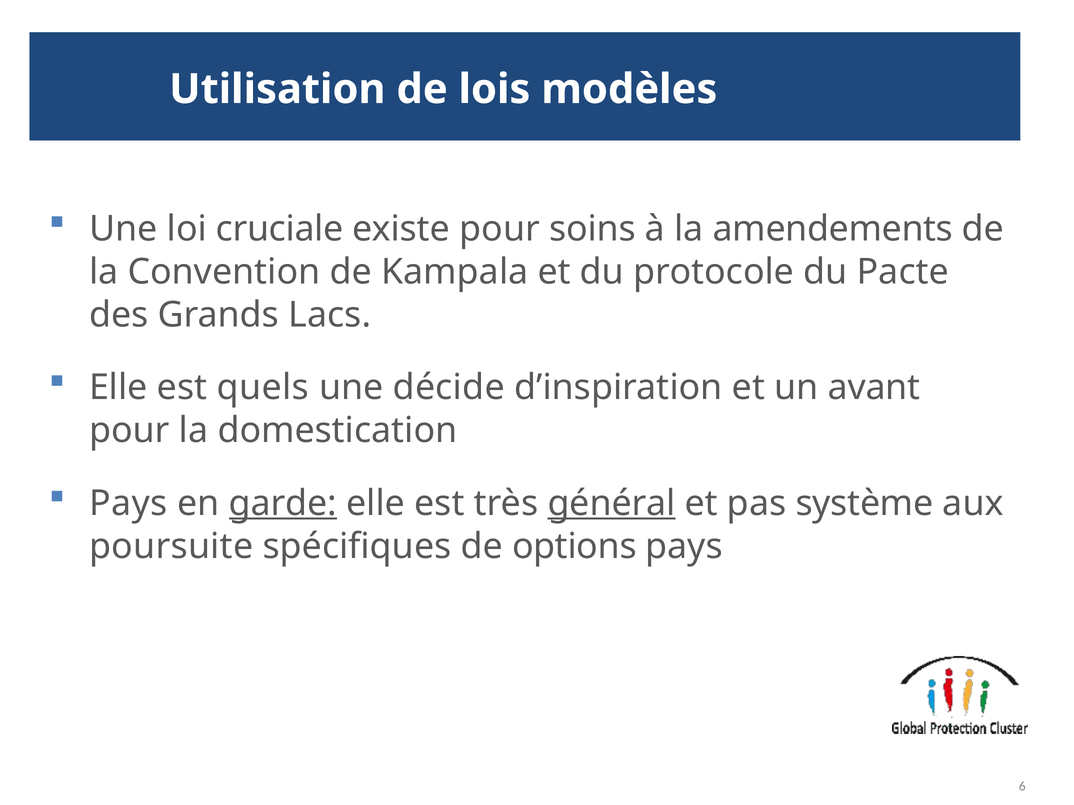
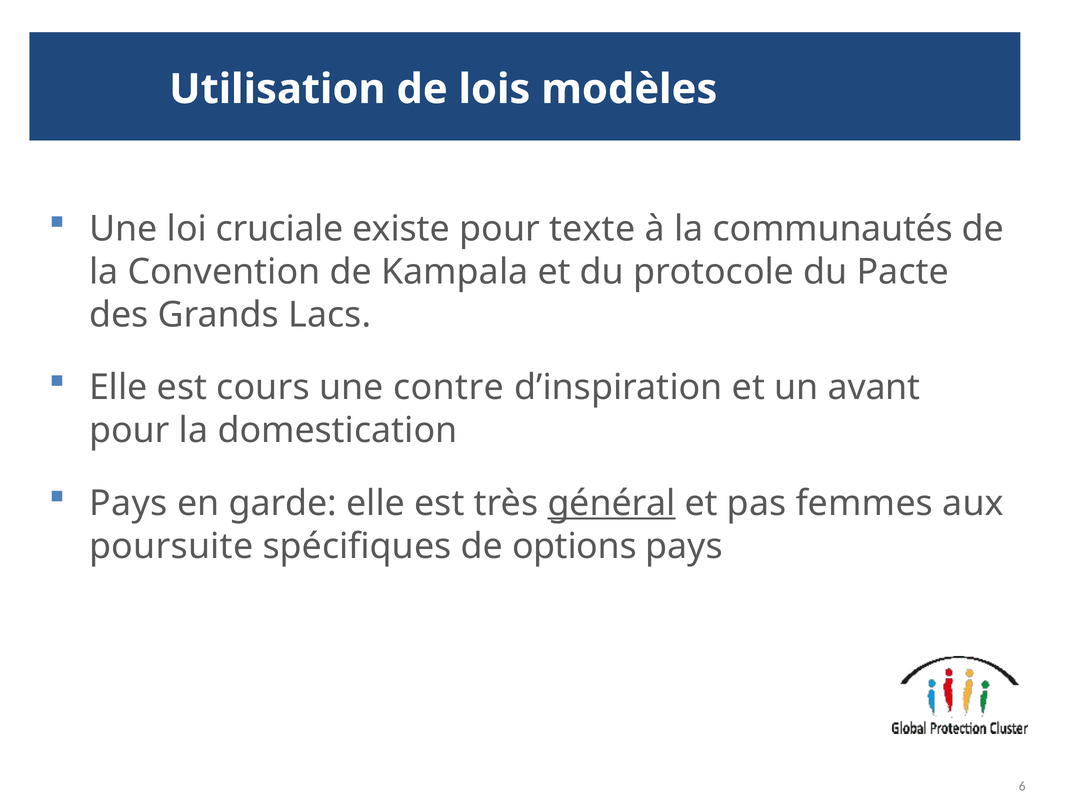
soins: soins -> texte
amendements: amendements -> communautés
quels: quels -> cours
décide: décide -> contre
garde underline: present -> none
système: système -> femmes
